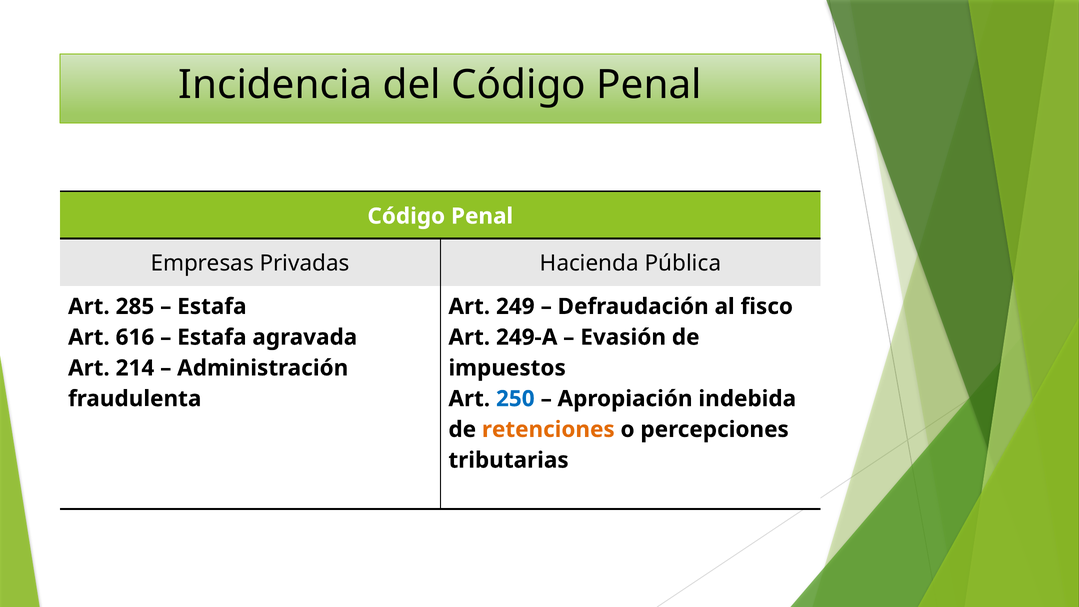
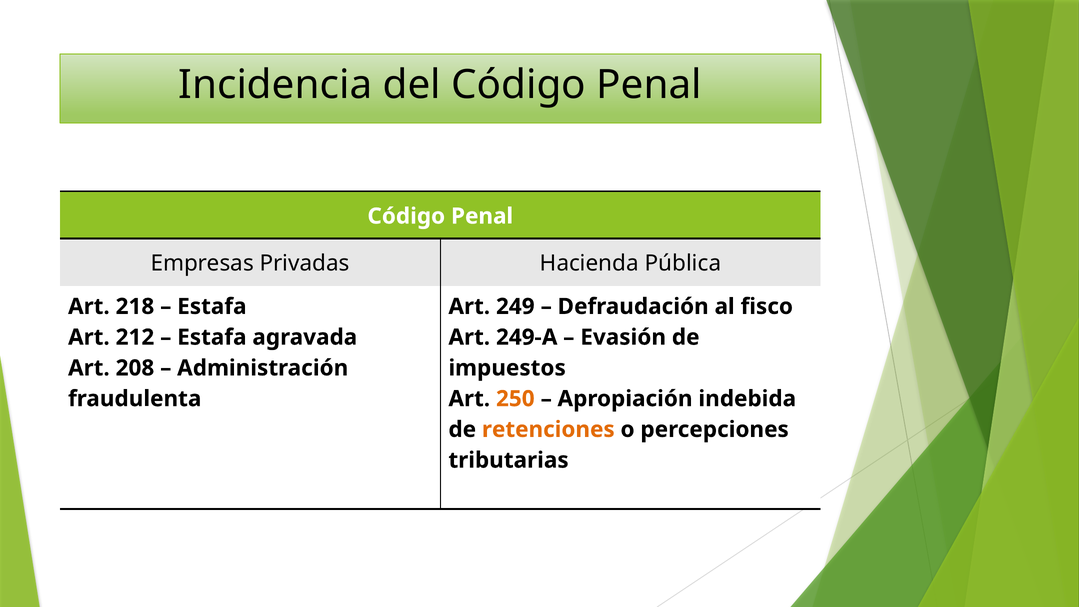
285: 285 -> 218
616: 616 -> 212
214: 214 -> 208
250 colour: blue -> orange
